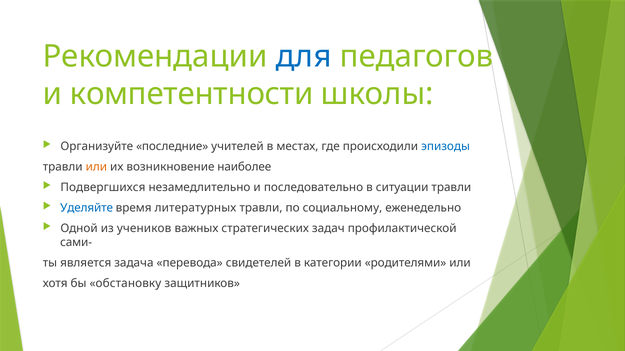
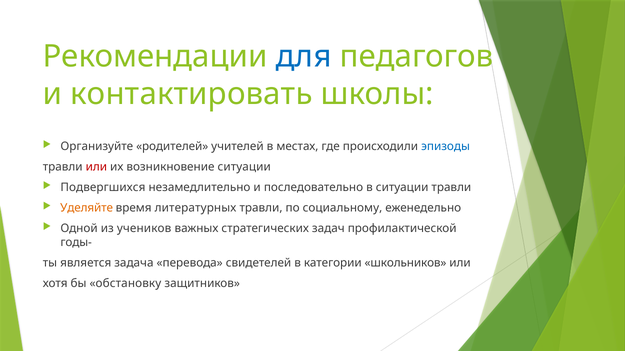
компетентности: компетентности -> контактировать
последние: последние -> родителей
или at (96, 167) colour: orange -> red
возникновение наиболее: наиболее -> ситуации
Уделяйте colour: blue -> orange
сами-: сами- -> годы-
родителями: родителями -> школьников
